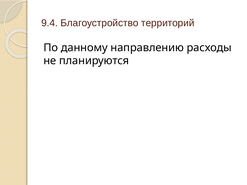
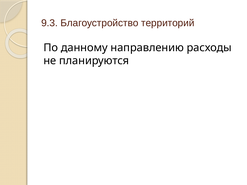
9.4: 9.4 -> 9.3
